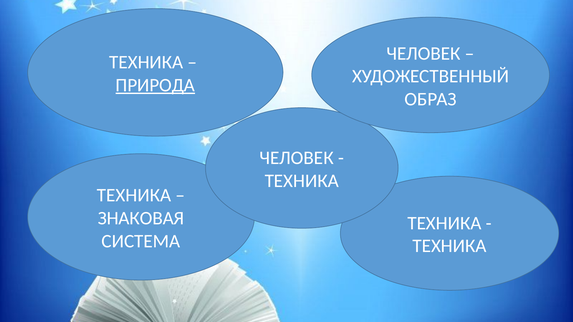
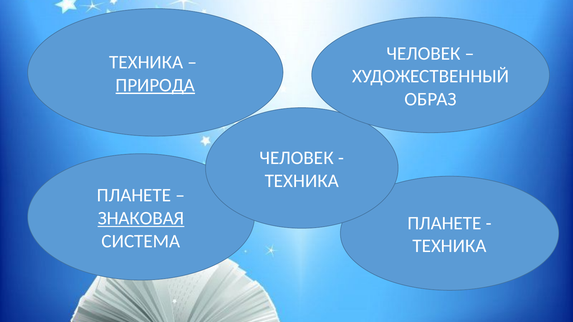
ТЕХНИКА at (134, 196): ТЕХНИКА -> ПЛАНЕТЕ
ЗНАКОВАЯ underline: none -> present
ТЕХНИКА at (444, 223): ТЕХНИКА -> ПЛАНЕТЕ
